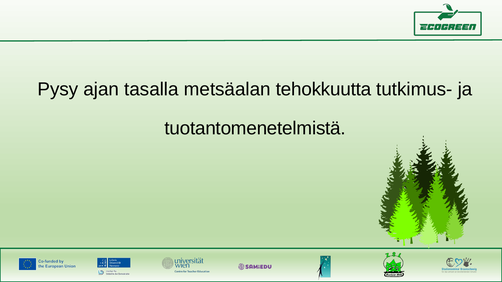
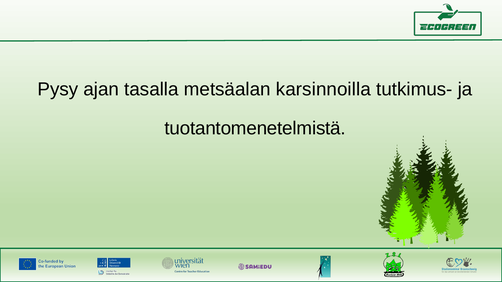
tehokkuutta: tehokkuutta -> karsinnoilla
